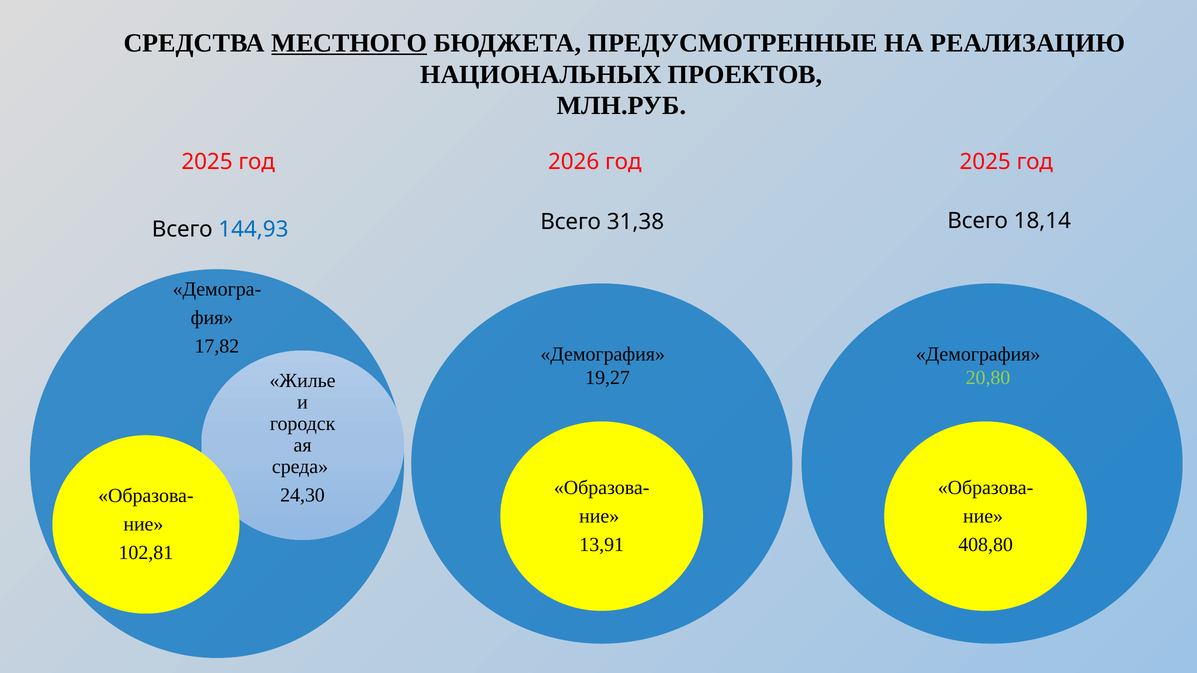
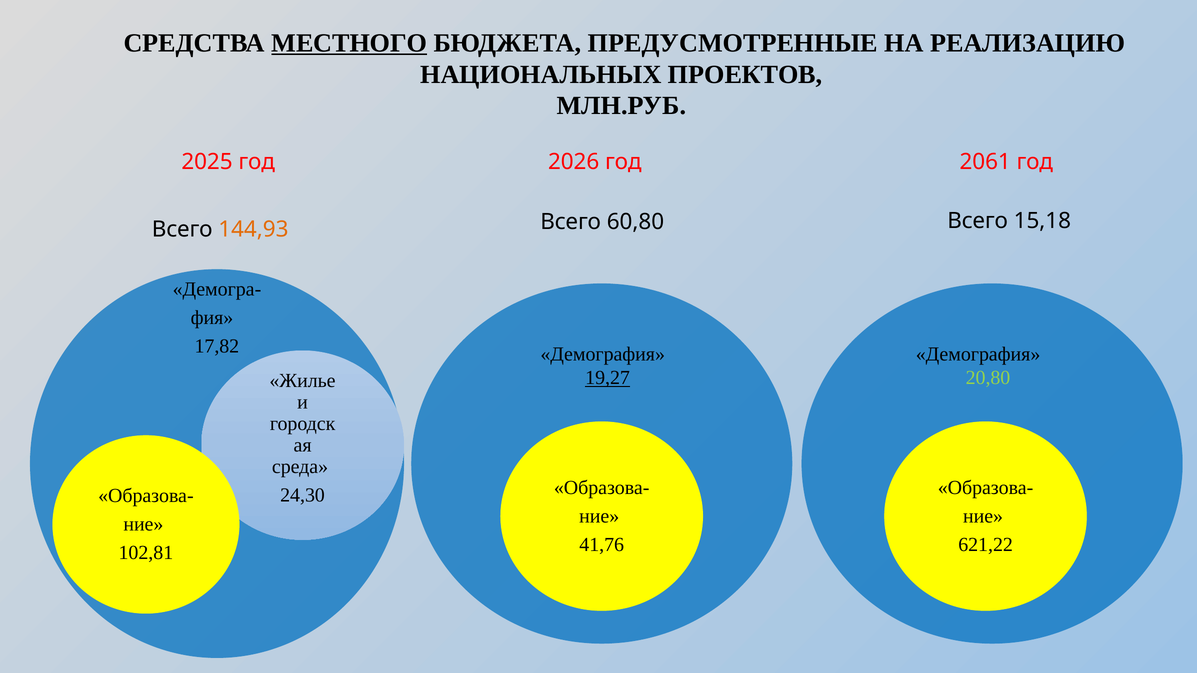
год 2025: 2025 -> 2061
144,93 colour: blue -> orange
31,38: 31,38 -> 60,80
18,14: 18,14 -> 15,18
19,27 underline: none -> present
13,91: 13,91 -> 41,76
408,80: 408,80 -> 621,22
